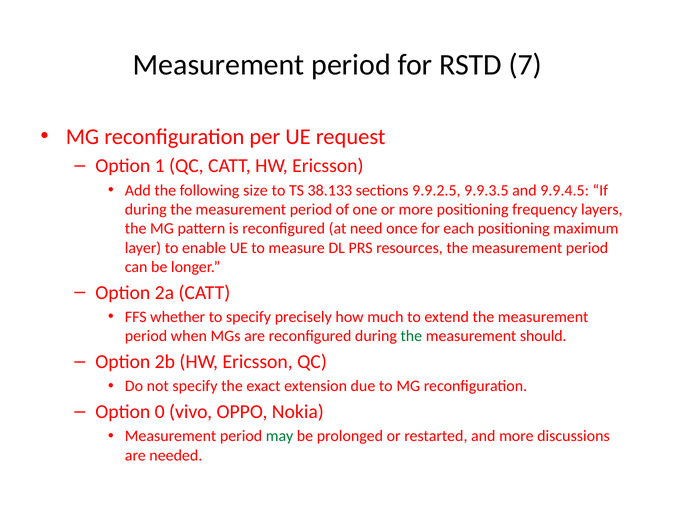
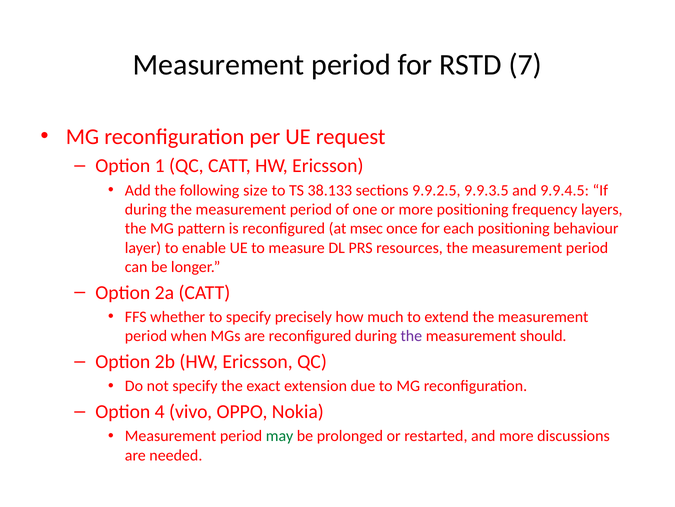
need: need -> msec
maximum: maximum -> behaviour
the at (411, 336) colour: green -> purple
0: 0 -> 4
